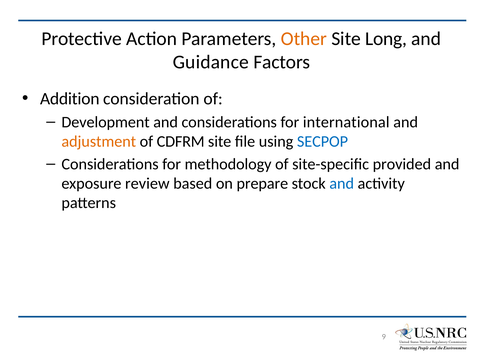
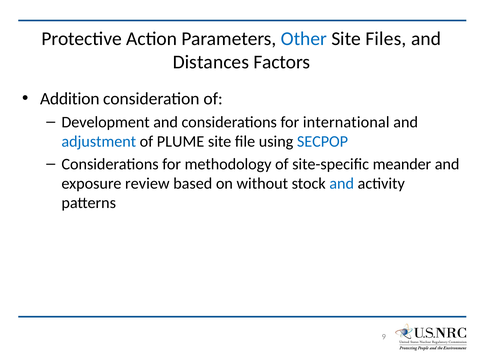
Other colour: orange -> blue
Long: Long -> Files
Guidance: Guidance -> Distances
adjustment colour: orange -> blue
CDFRM: CDFRM -> PLUME
provided: provided -> meander
prepare: prepare -> without
